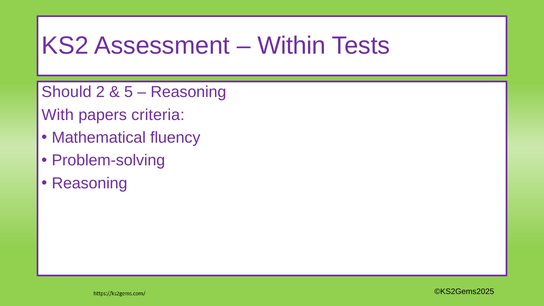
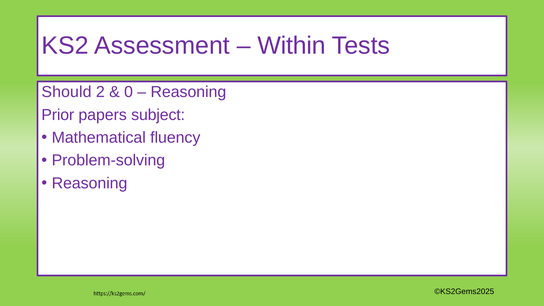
5: 5 -> 0
With: With -> Prior
criteria: criteria -> subject
